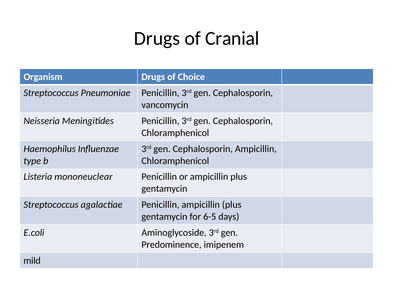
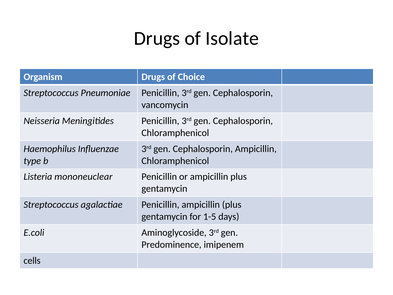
Cranial: Cranial -> Isolate
6-5: 6-5 -> 1-5
mild: mild -> cells
